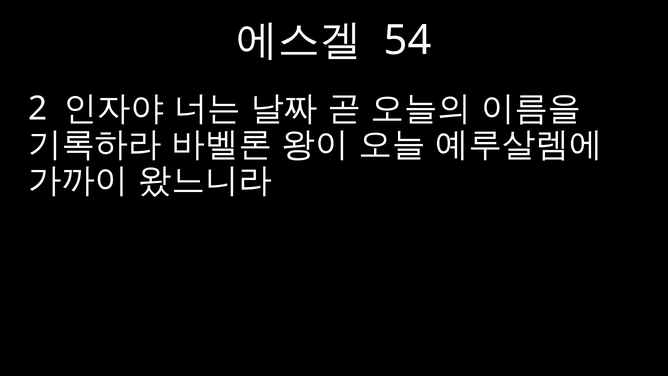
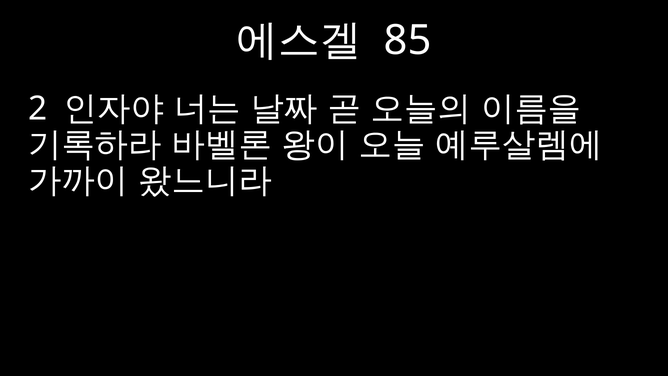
54: 54 -> 85
